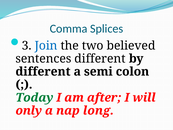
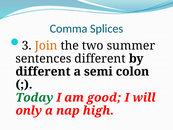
Join colour: blue -> orange
believed: believed -> summer
after: after -> good
long: long -> high
